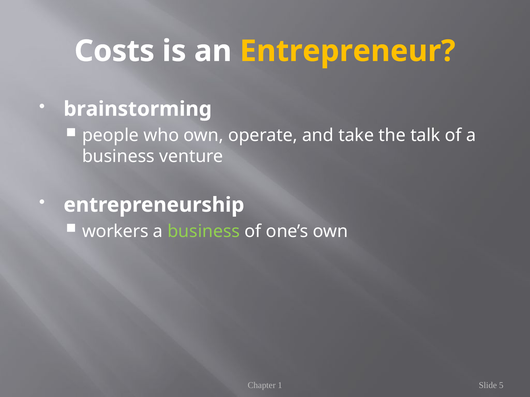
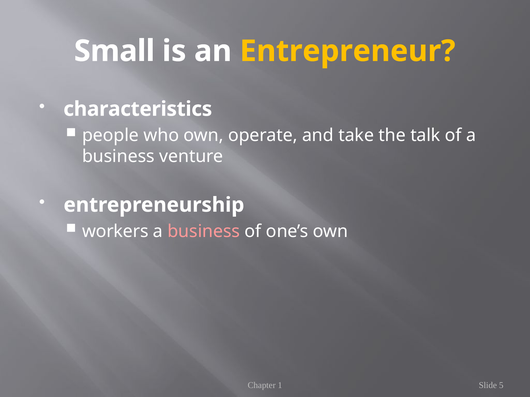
Costs: Costs -> Small
brainstorming: brainstorming -> characteristics
business at (204, 231) colour: light green -> pink
